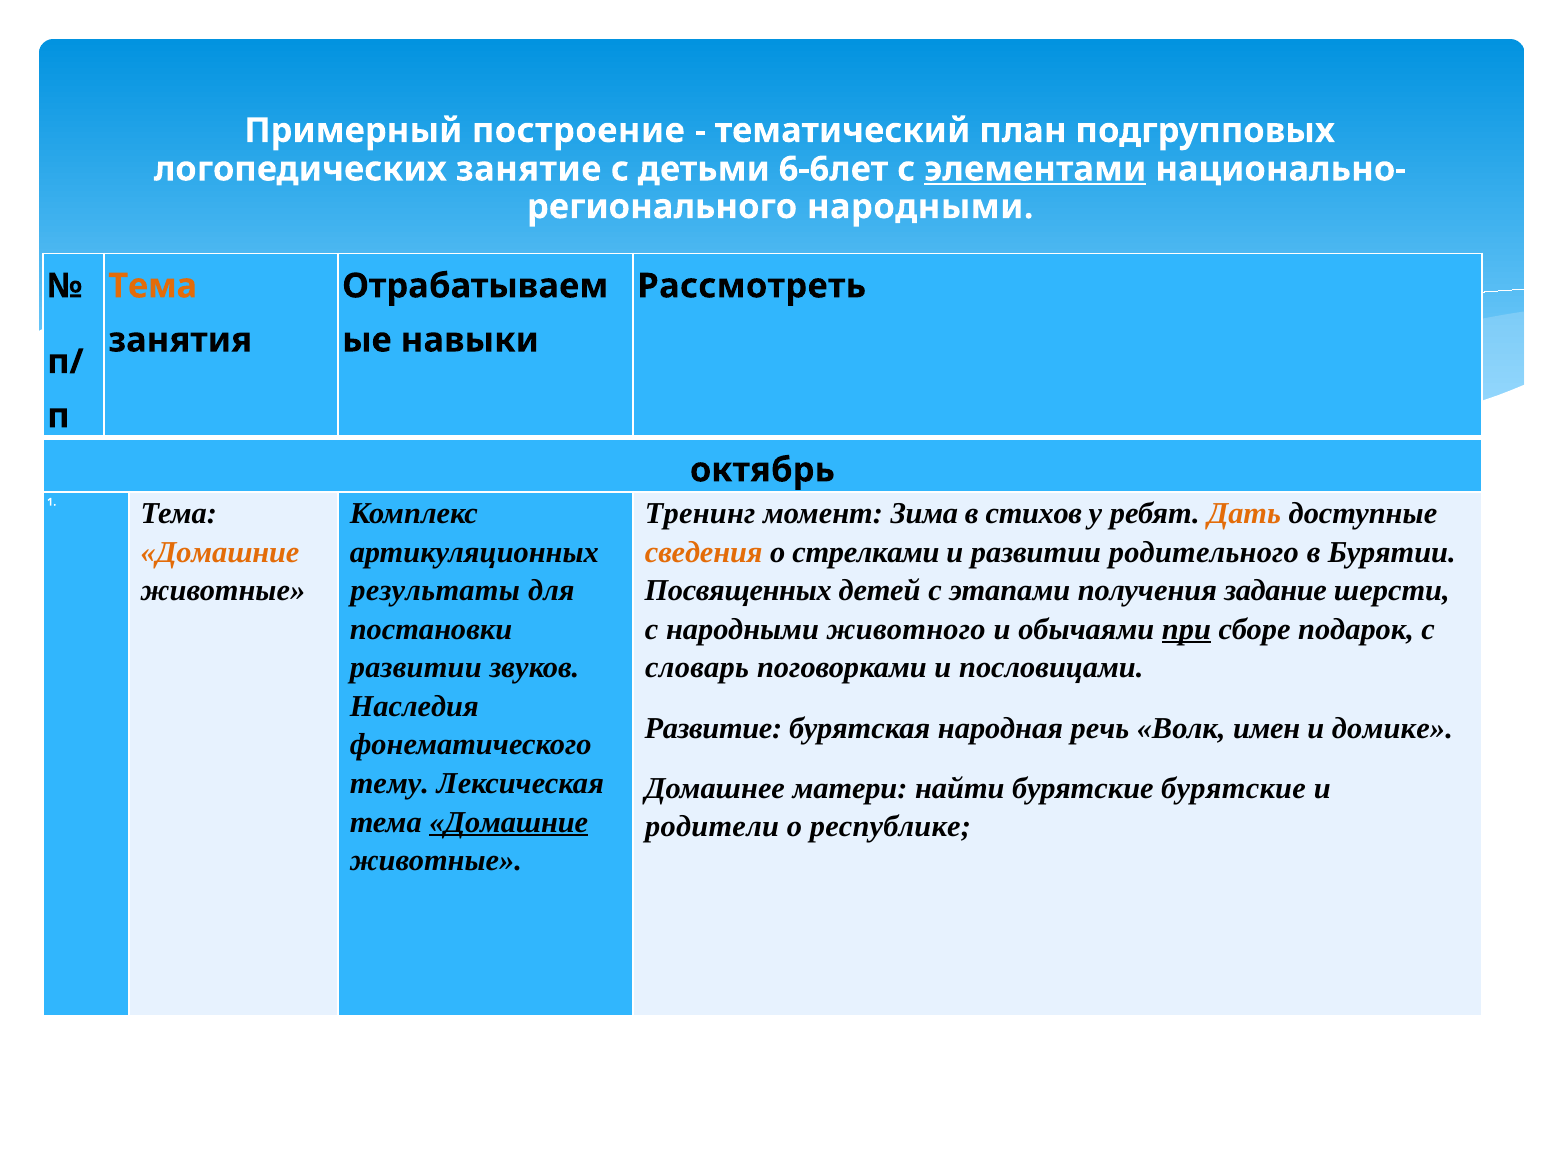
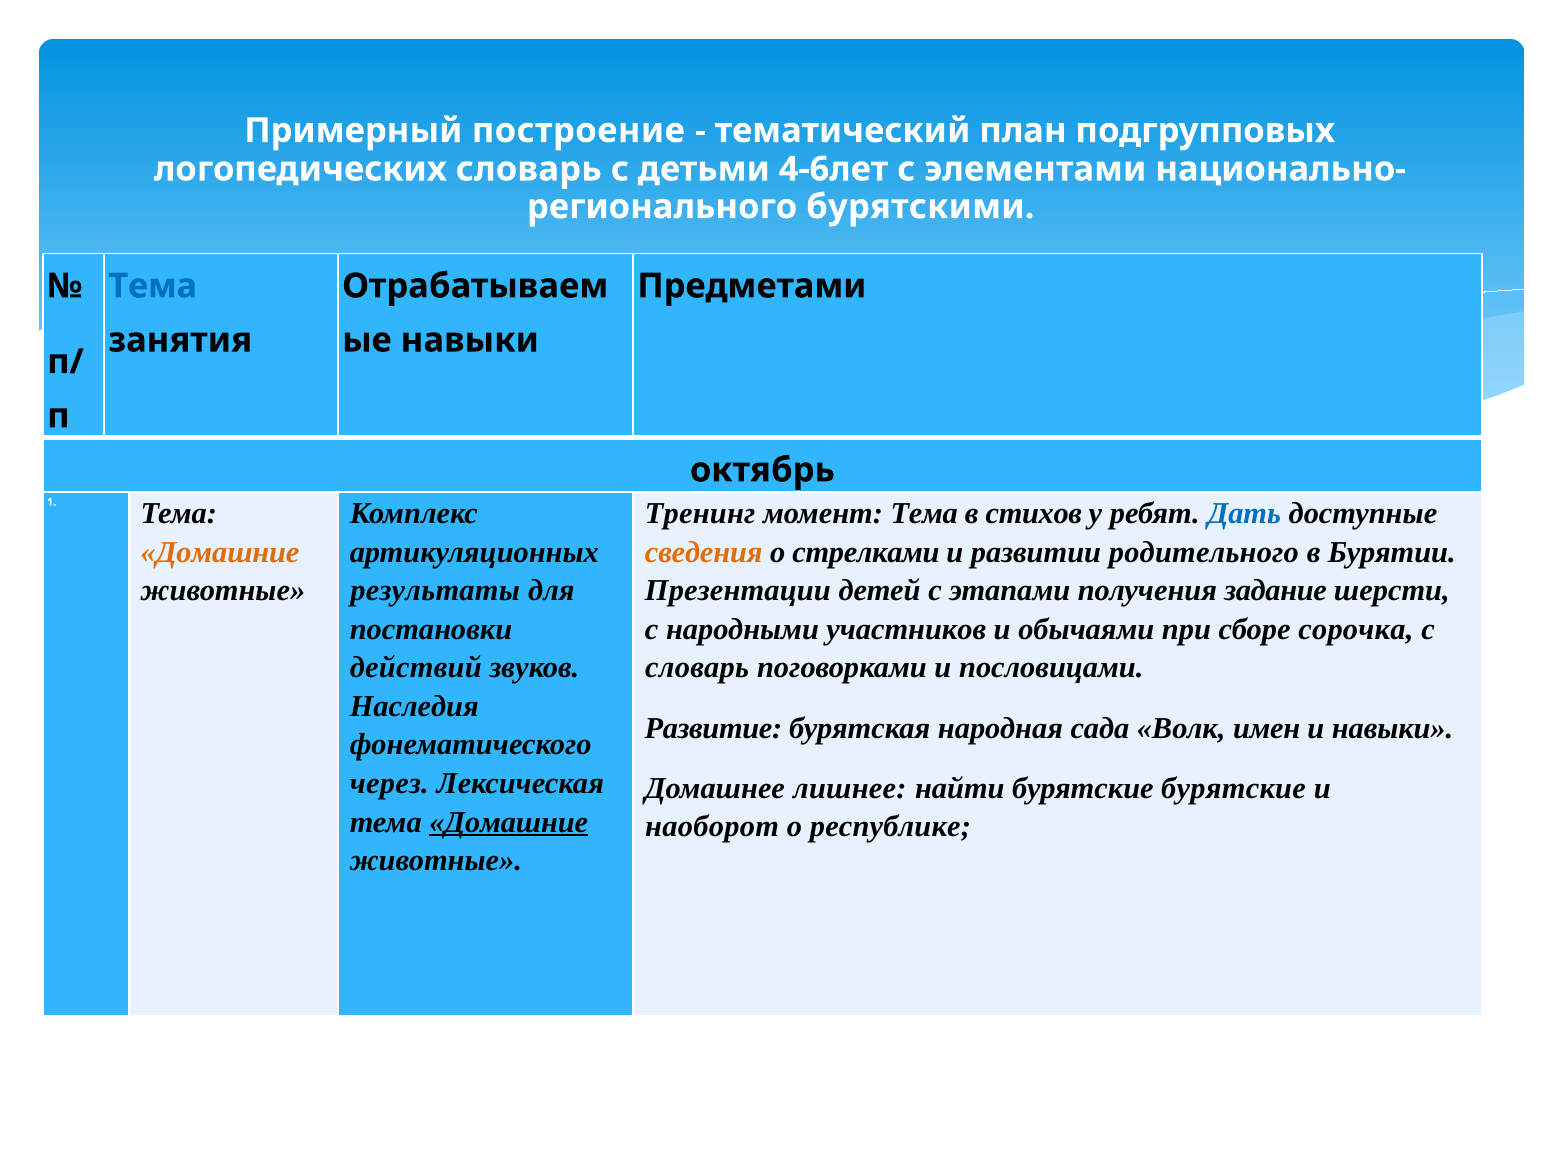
логопедических занятие: занятие -> словарь
6-6лет: 6-6лет -> 4-6лет
элементами underline: present -> none
народными at (920, 207): народными -> бурятскими
Тема at (153, 286) colour: orange -> blue
Рассмотреть: Рассмотреть -> Предметами
момент Зима: Зима -> Тема
Дать colour: orange -> blue
Посвященных: Посвященных -> Презентации
животного: животного -> участников
при underline: present -> none
подарок: подарок -> сорочка
развитии at (416, 668): развитии -> действий
речь: речь -> сада
и домике: домике -> навыки
тему: тему -> через
матери: матери -> лишнее
родители: родители -> наоборот
